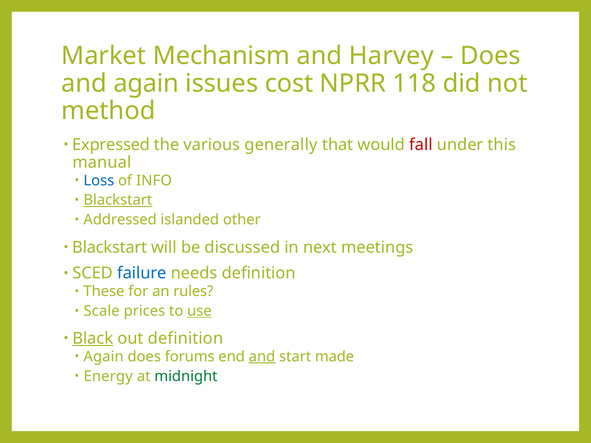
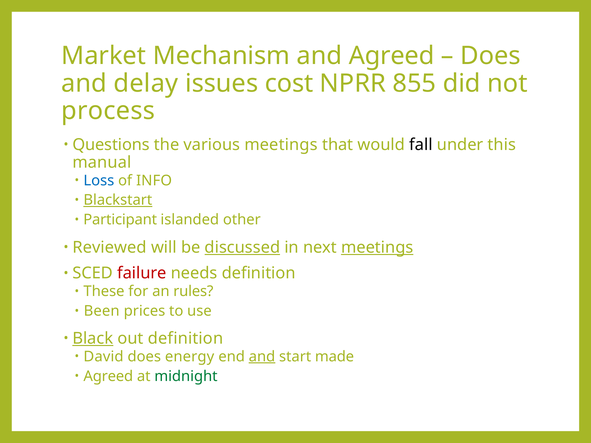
and Harvey: Harvey -> Agreed
and again: again -> delay
118: 118 -> 855
method: method -> process
Expressed: Expressed -> Questions
various generally: generally -> meetings
fall colour: red -> black
Addressed: Addressed -> Participant
Blackstart at (110, 247): Blackstart -> Reviewed
discussed underline: none -> present
meetings at (377, 247) underline: none -> present
failure colour: blue -> red
Scale: Scale -> Been
use underline: present -> none
Again at (104, 357): Again -> David
forums: forums -> energy
Energy at (108, 376): Energy -> Agreed
